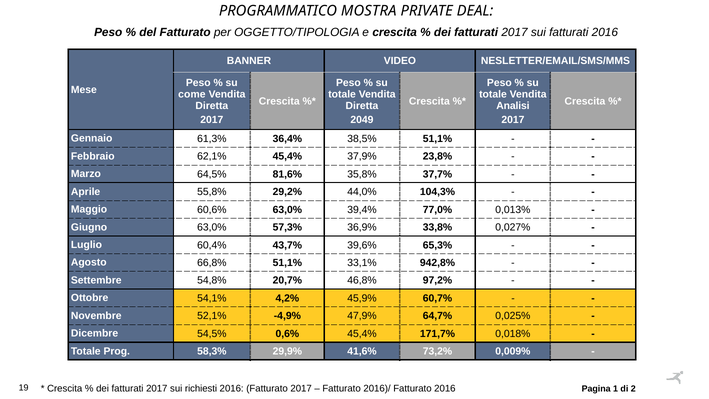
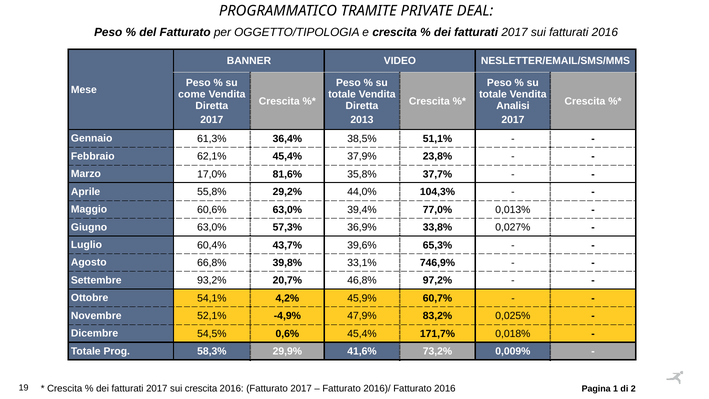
MOSTRA: MOSTRA -> TRAMITE
2049: 2049 -> 2013
64,5%: 64,5% -> 17,0%
66,8% 51,1%: 51,1% -> 39,8%
942,8%: 942,8% -> 746,9%
54,8%: 54,8% -> 93,2%
64,7%: 64,7% -> 83,2%
sui richiesti: richiesti -> crescita
